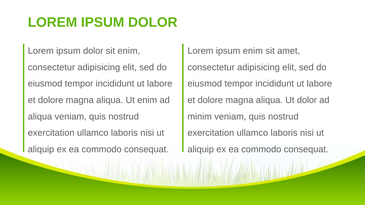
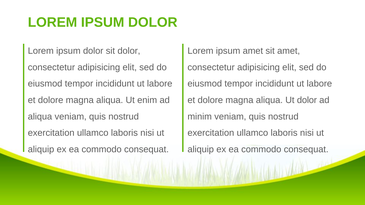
sit enim: enim -> dolor
ipsum enim: enim -> amet
